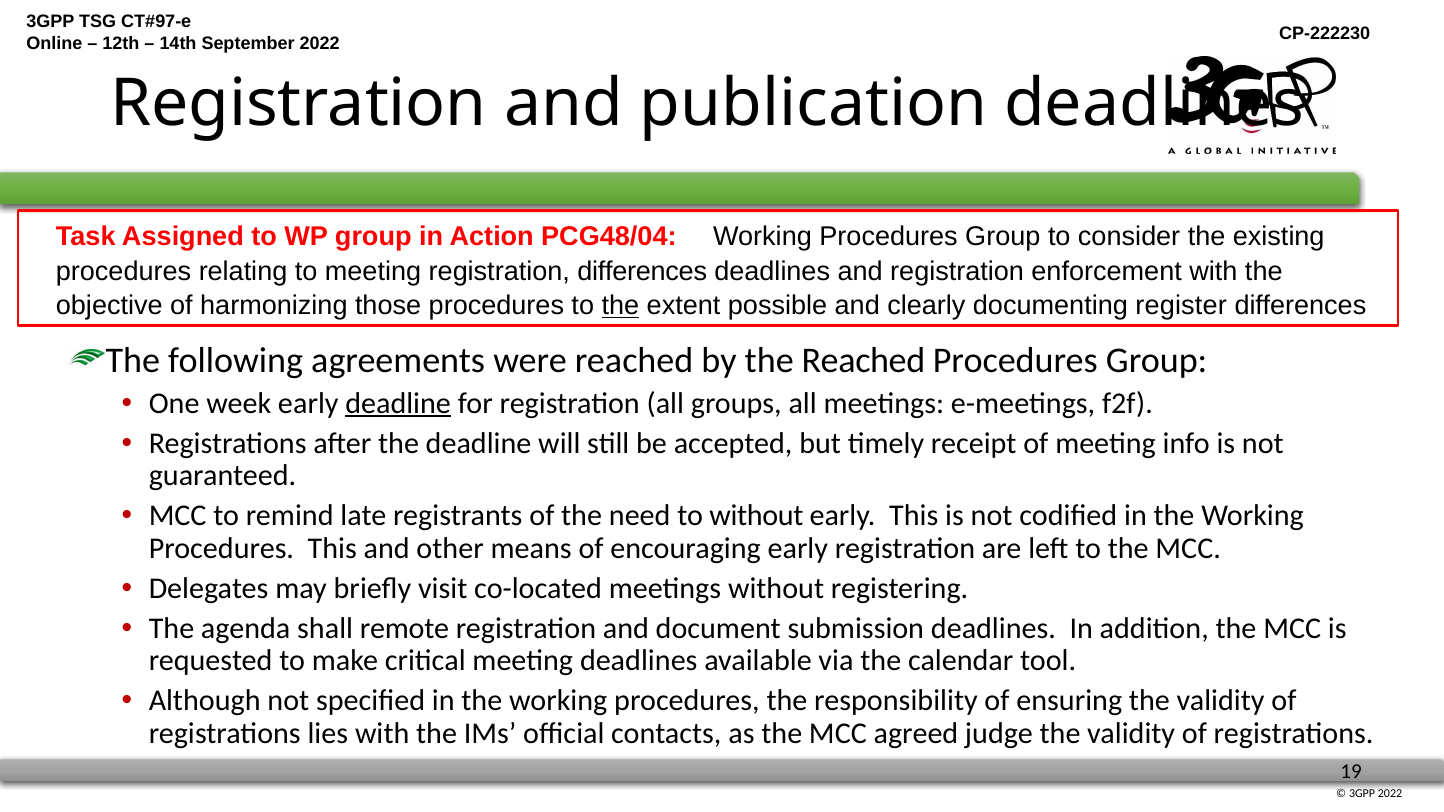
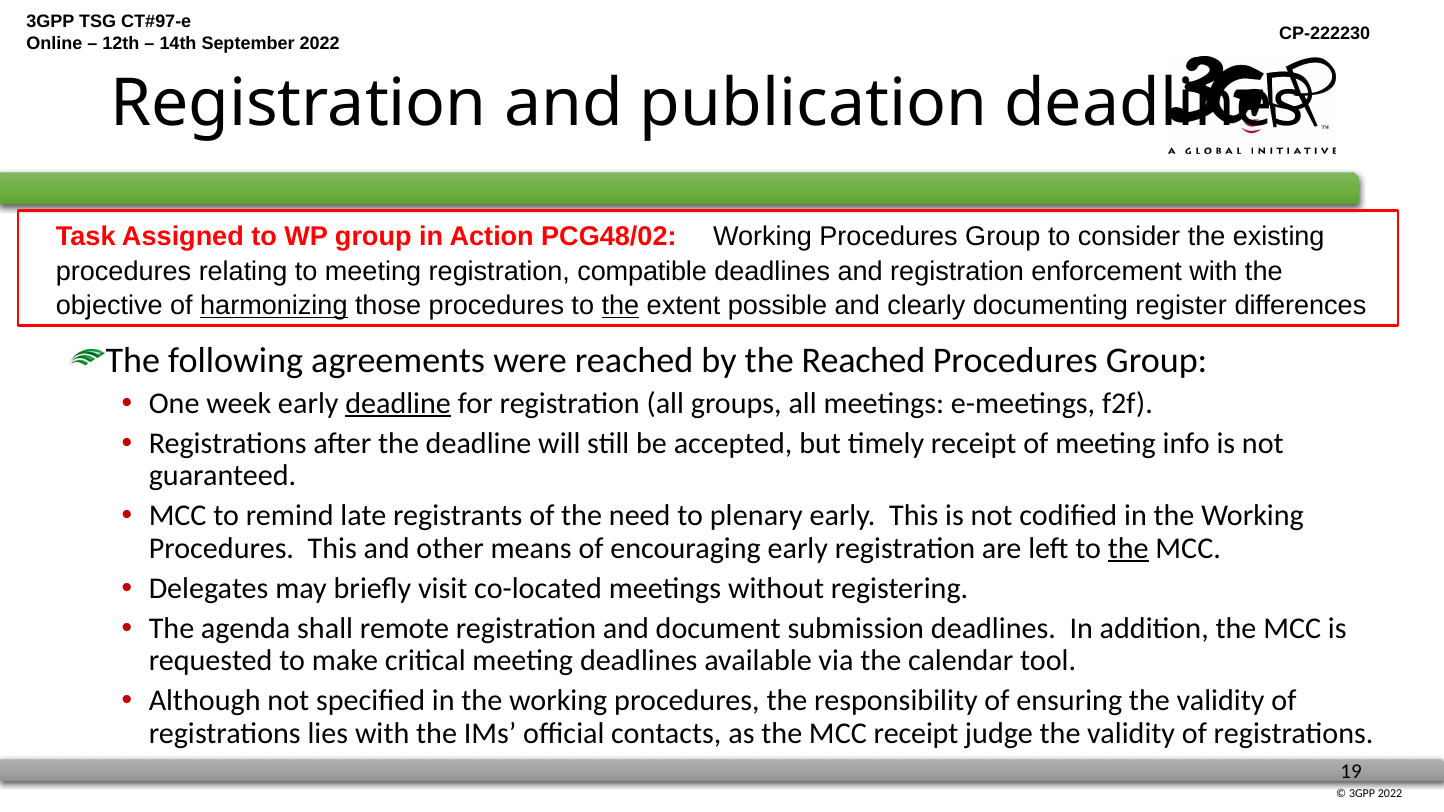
PCG48/04: PCG48/04 -> PCG48/02
registration differences: differences -> compatible
harmonizing underline: none -> present
to without: without -> plenary
the at (1128, 549) underline: none -> present
MCC agreed: agreed -> receipt
